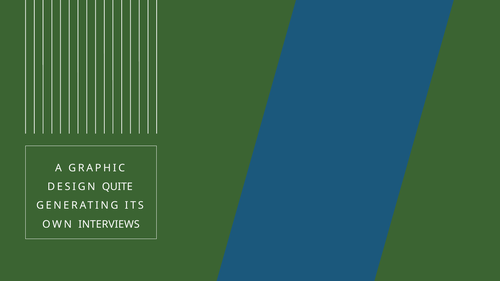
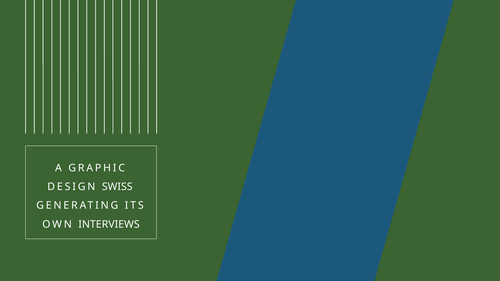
QUITE: QUITE -> SWISS
